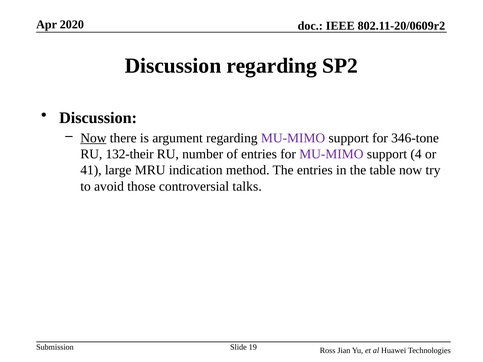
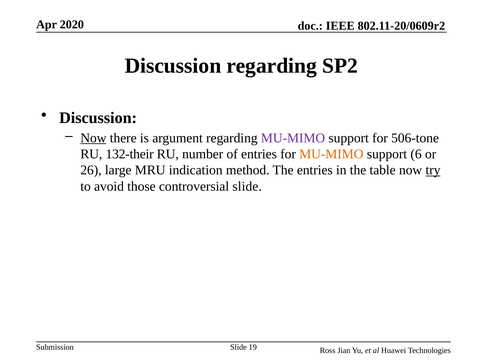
346-tone: 346-tone -> 506-tone
MU-MIMO at (331, 154) colour: purple -> orange
4: 4 -> 6
41: 41 -> 26
try underline: none -> present
controversial talks: talks -> slide
